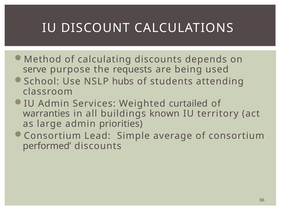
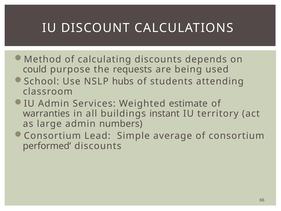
serve: serve -> could
curtailed: curtailed -> estimate
known: known -> instant
priorities: priorities -> numbers
